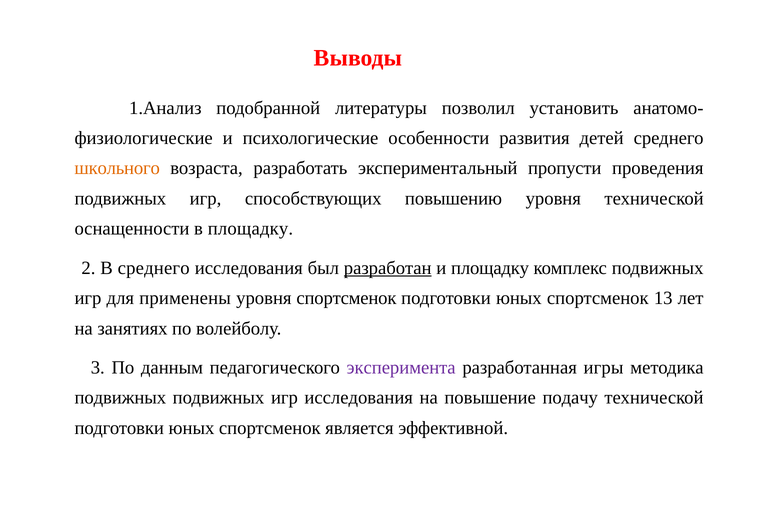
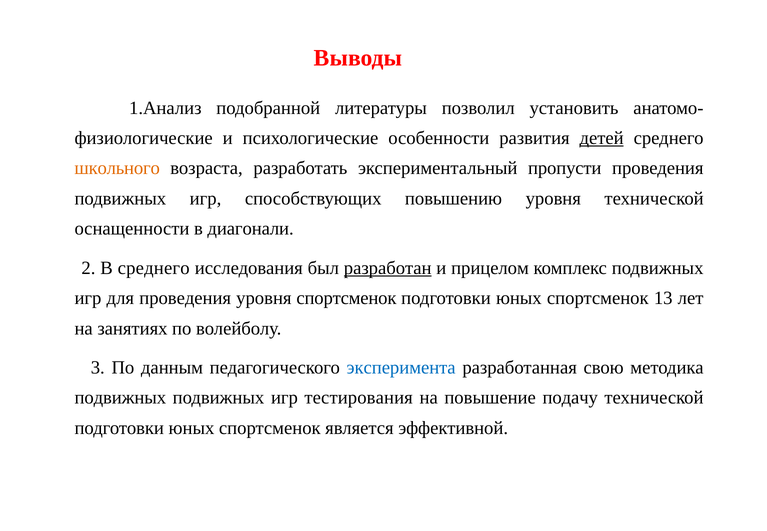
детей underline: none -> present
в площадку: площадку -> диагонали
и площадку: площадку -> прицелом
для применены: применены -> проведения
эксперимента colour: purple -> blue
игры: игры -> свою
игр исследования: исследования -> тестирования
